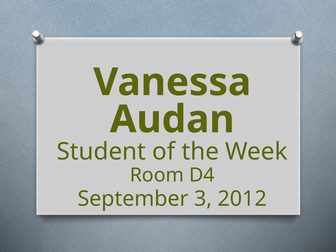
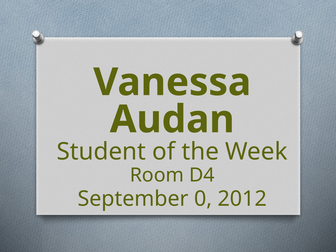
3: 3 -> 0
